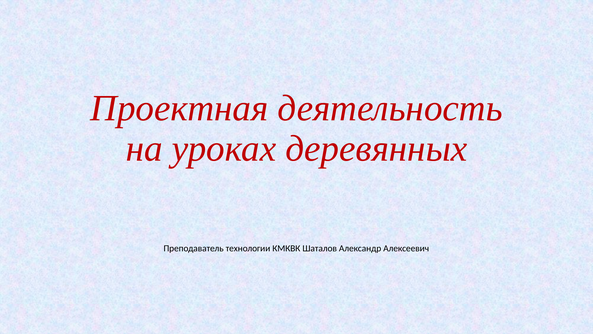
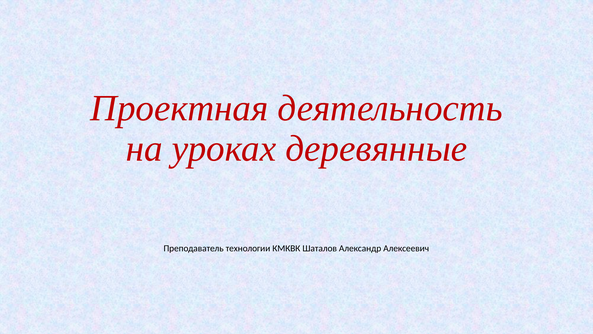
деревянных: деревянных -> деревянные
